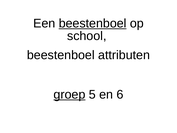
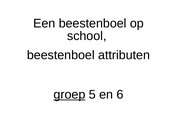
beestenboel at (93, 23) underline: present -> none
